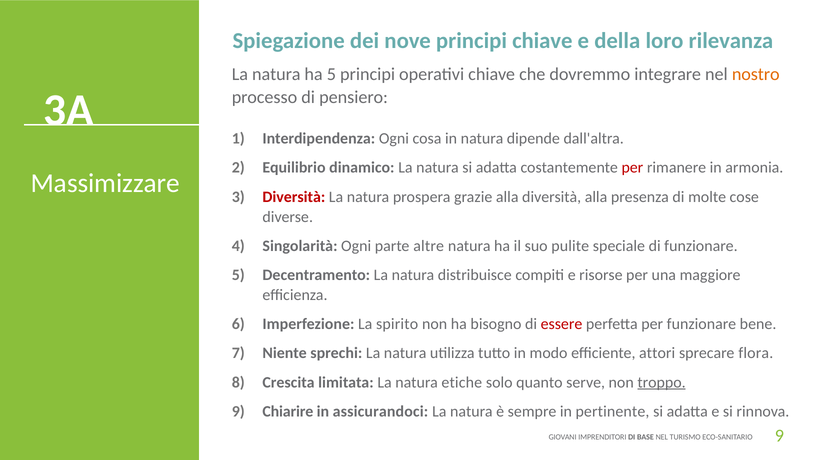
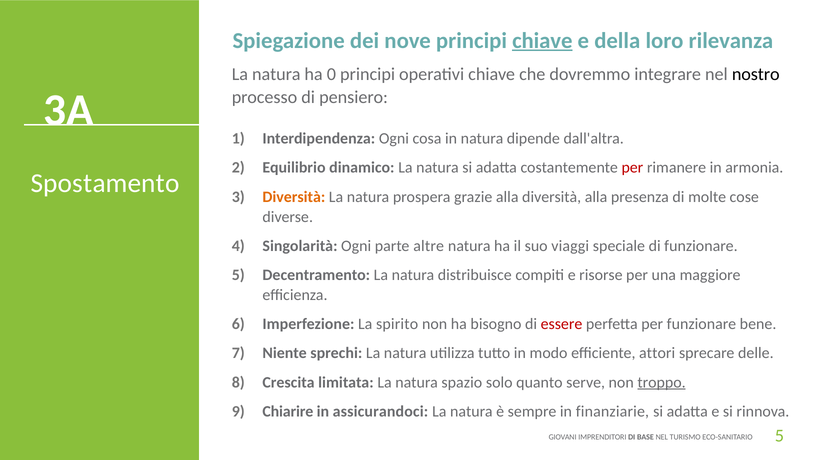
chiave at (542, 41) underline: none -> present
ha 5: 5 -> 0
nostro colour: orange -> black
Massimizzare: Massimizzare -> Spostamento
Diversità at (294, 197) colour: red -> orange
pulite: pulite -> viaggi
flora: flora -> delle
etiche: etiche -> spazio
pertinente: pertinente -> finanziarie
9 at (779, 437): 9 -> 5
